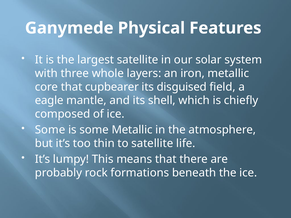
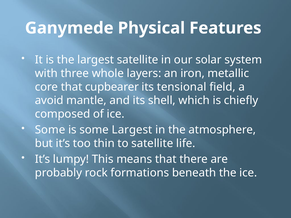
disguised: disguised -> tensional
eagle: eagle -> avoid
some Metallic: Metallic -> Largest
